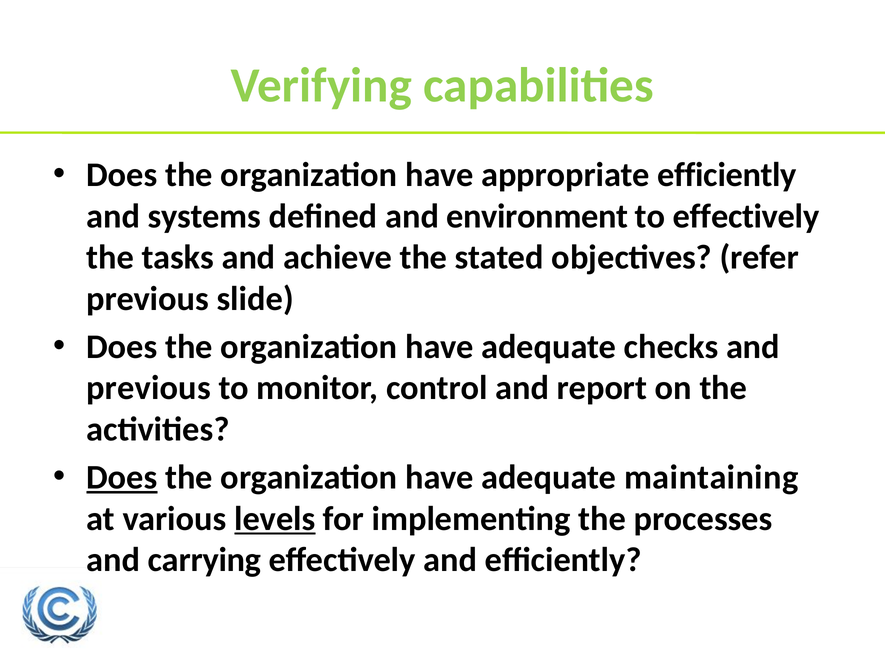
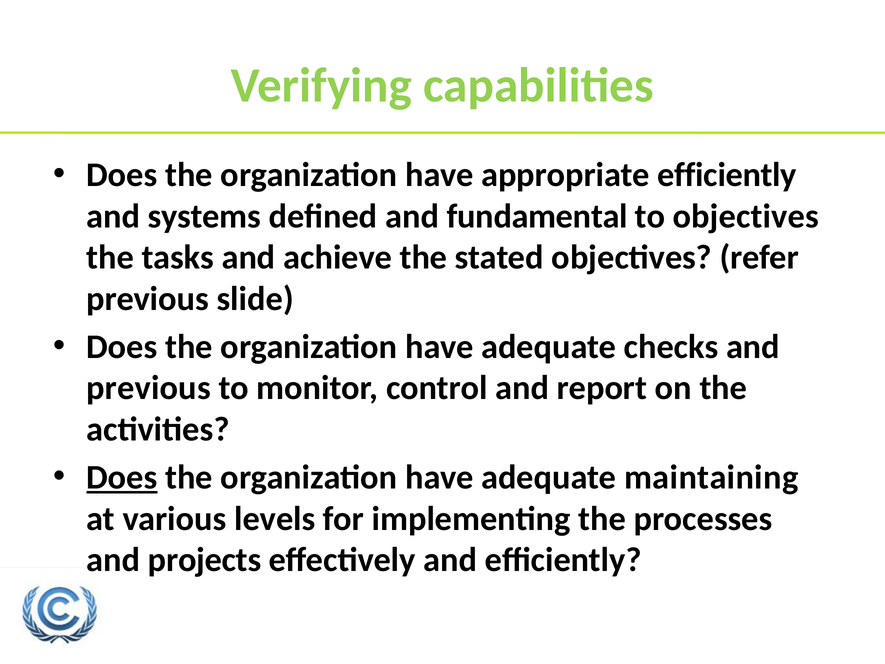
environment: environment -> fundamental
to effectively: effectively -> objectives
levels underline: present -> none
carrying: carrying -> projects
